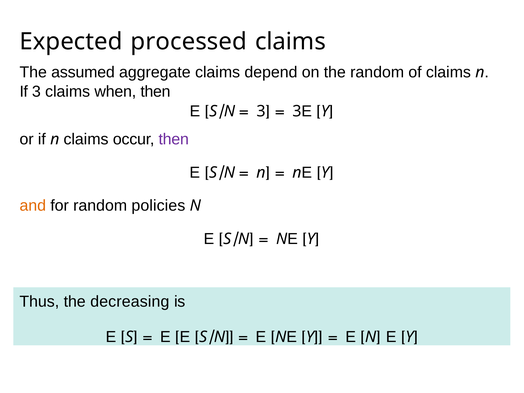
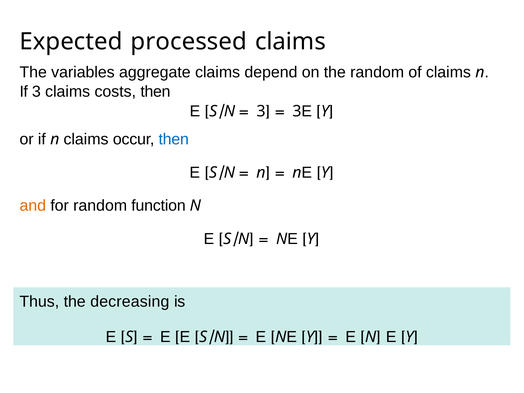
assumed: assumed -> variables
when: when -> costs
then at (174, 139) colour: purple -> blue
policies: policies -> function
